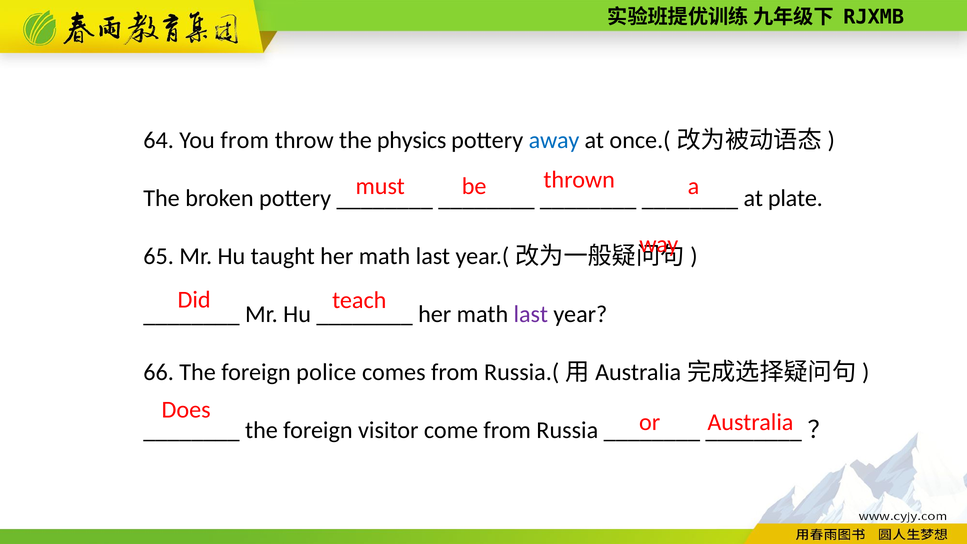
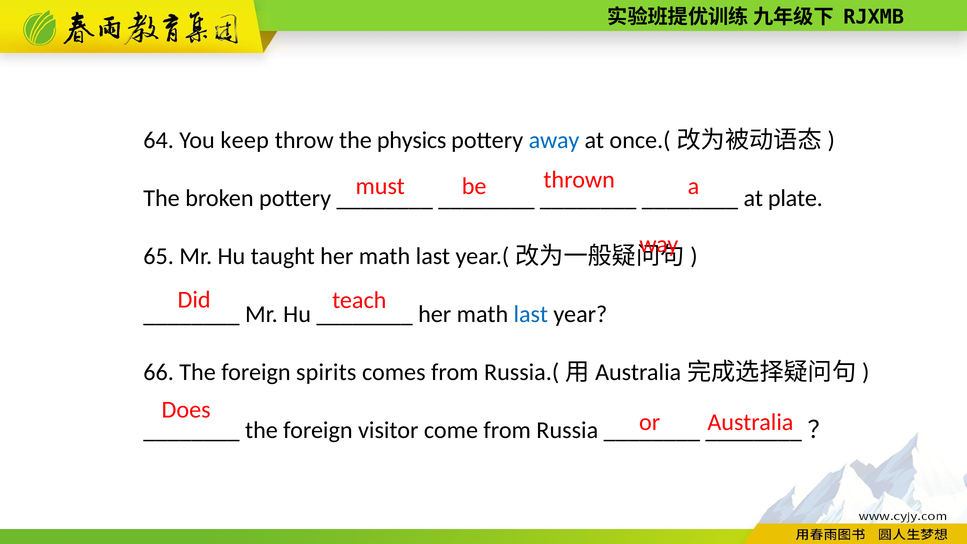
You from: from -> keep
last at (531, 314) colour: purple -> blue
police: police -> spirits
